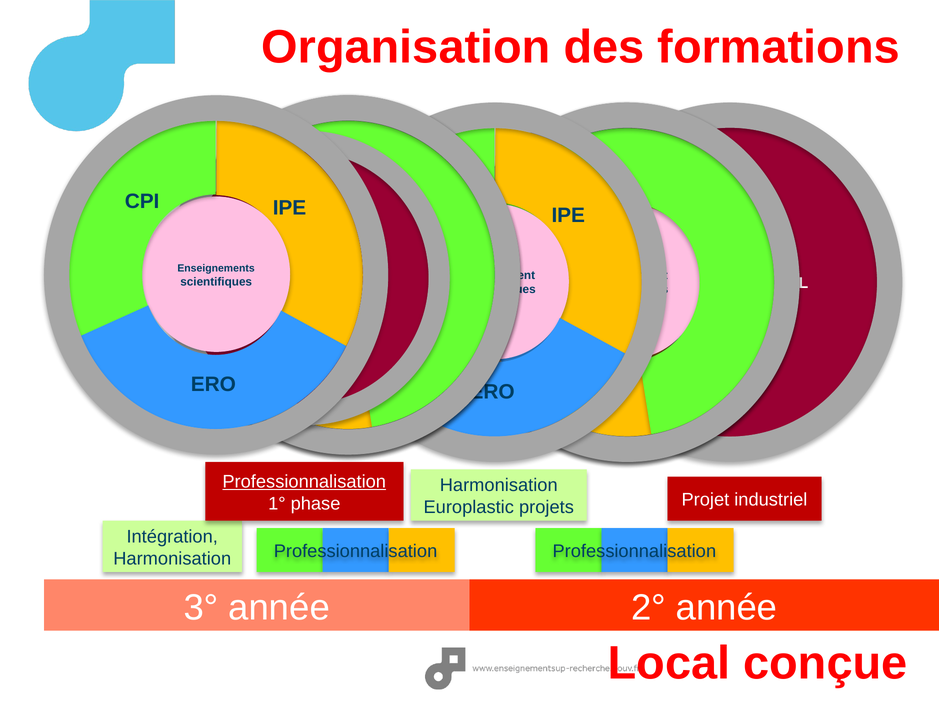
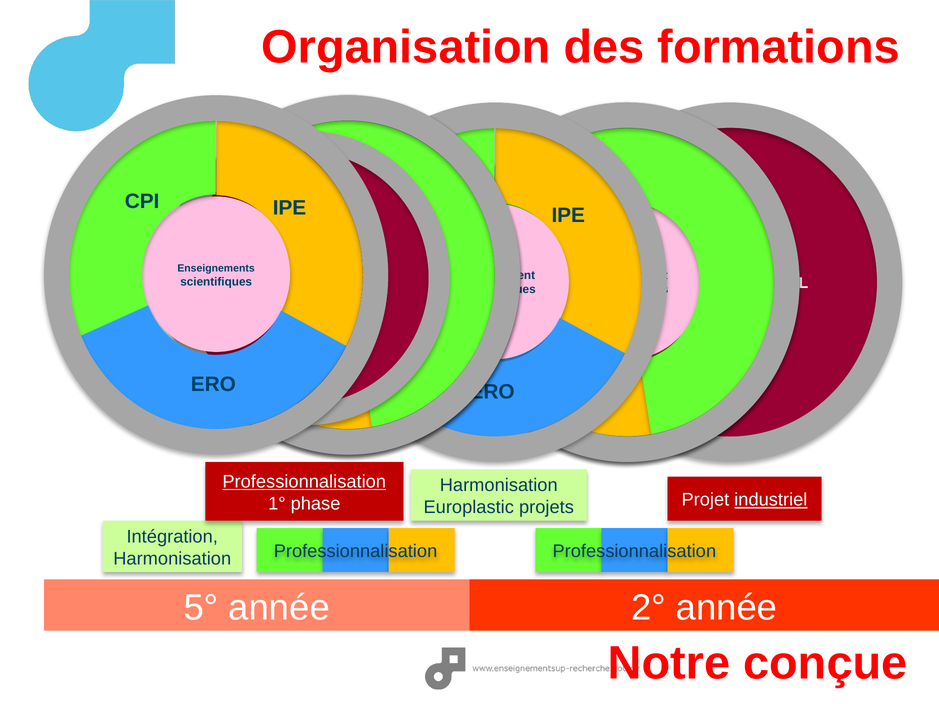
industriel at (771, 500) underline: none -> present
3°: 3° -> 5°
Local: Local -> Notre
